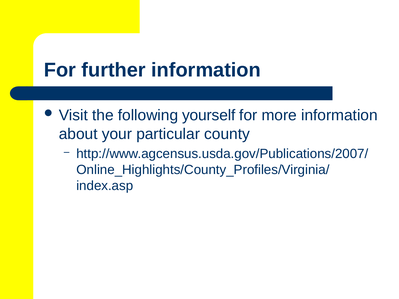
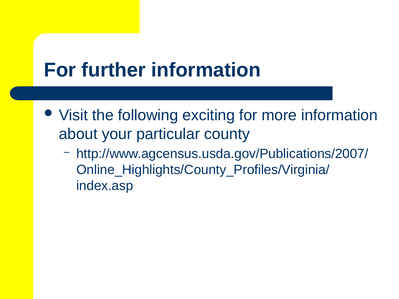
yourself: yourself -> exciting
